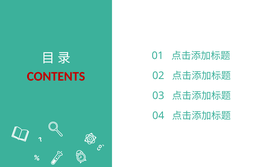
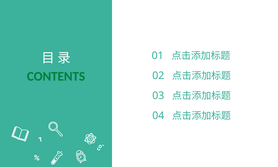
CONTENTS colour: red -> green
